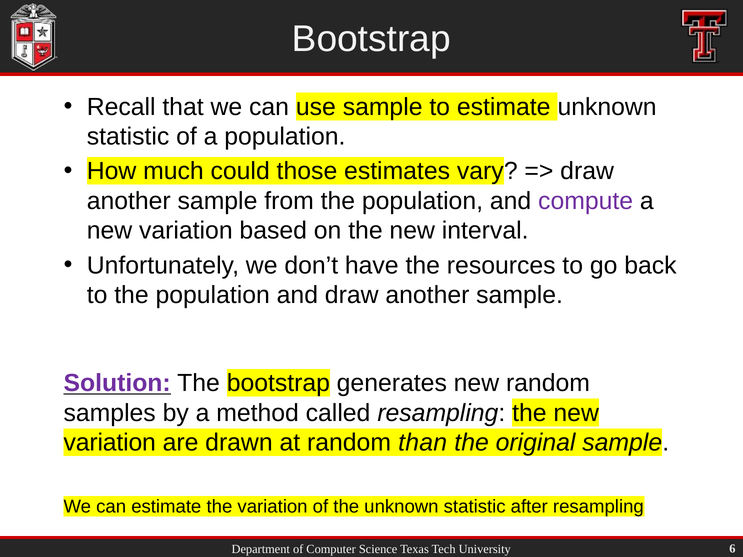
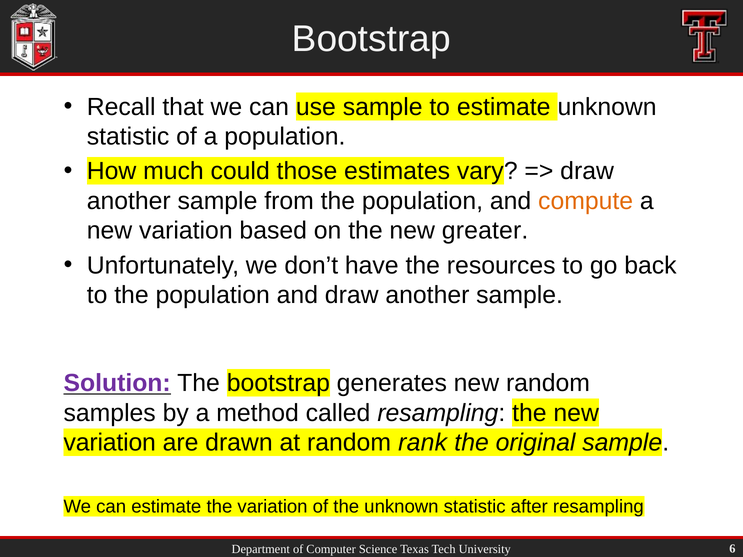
compute colour: purple -> orange
interval: interval -> greater
than: than -> rank
